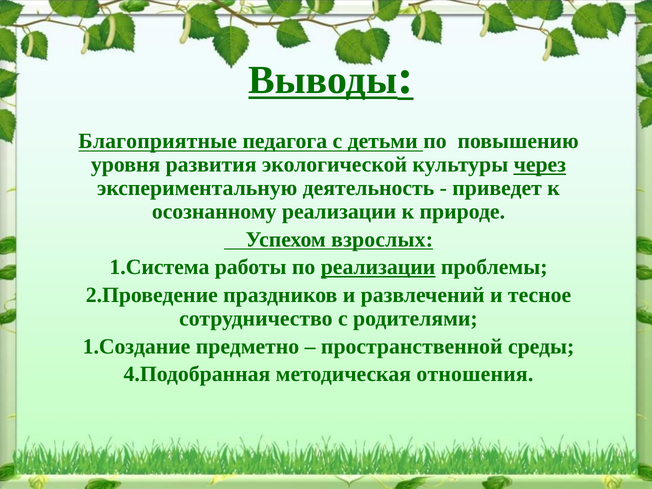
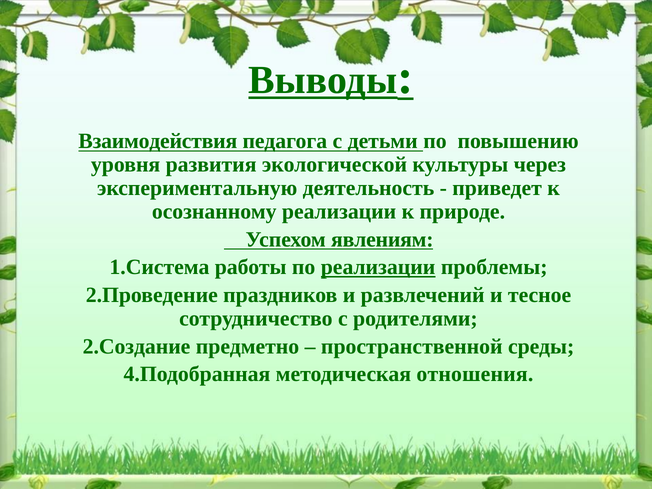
Благоприятные: Благоприятные -> Взаимодействия
через underline: present -> none
взрослых: взрослых -> явлениям
1.Создание: 1.Создание -> 2.Создание
